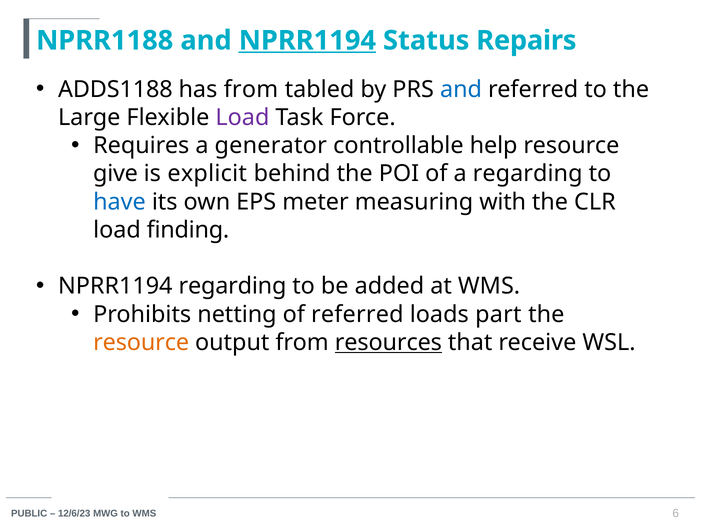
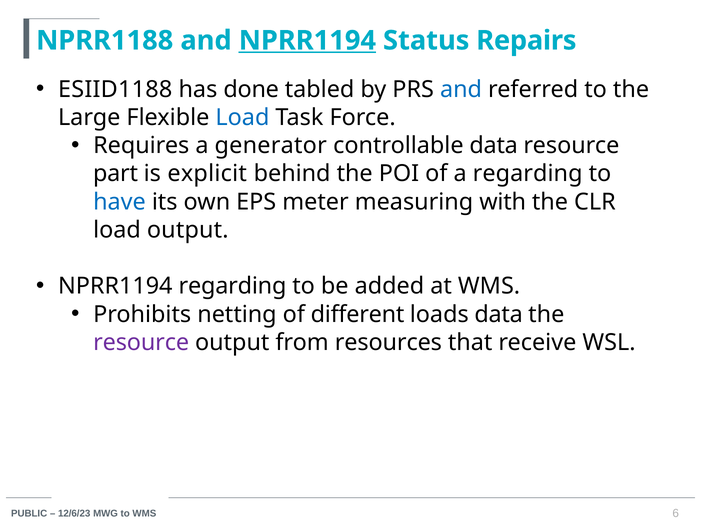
ADDS1188: ADDS1188 -> ESIID1188
has from: from -> done
Load at (242, 117) colour: purple -> blue
controllable help: help -> data
give: give -> part
load finding: finding -> output
of referred: referred -> different
loads part: part -> data
resource at (141, 342) colour: orange -> purple
resources underline: present -> none
